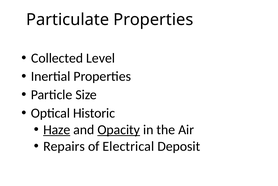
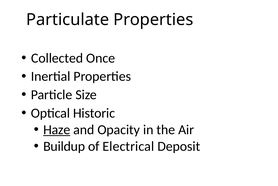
Level: Level -> Once
Opacity underline: present -> none
Repairs: Repairs -> Buildup
